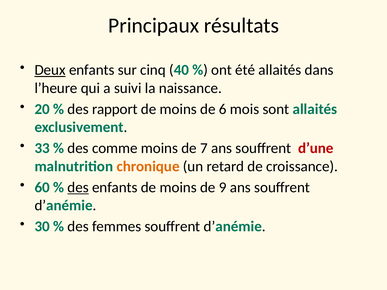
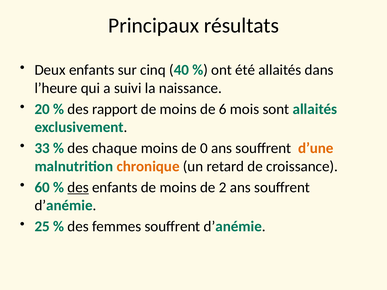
Deux underline: present -> none
comme: comme -> chaque
7: 7 -> 0
d’une colour: red -> orange
9: 9 -> 2
30: 30 -> 25
